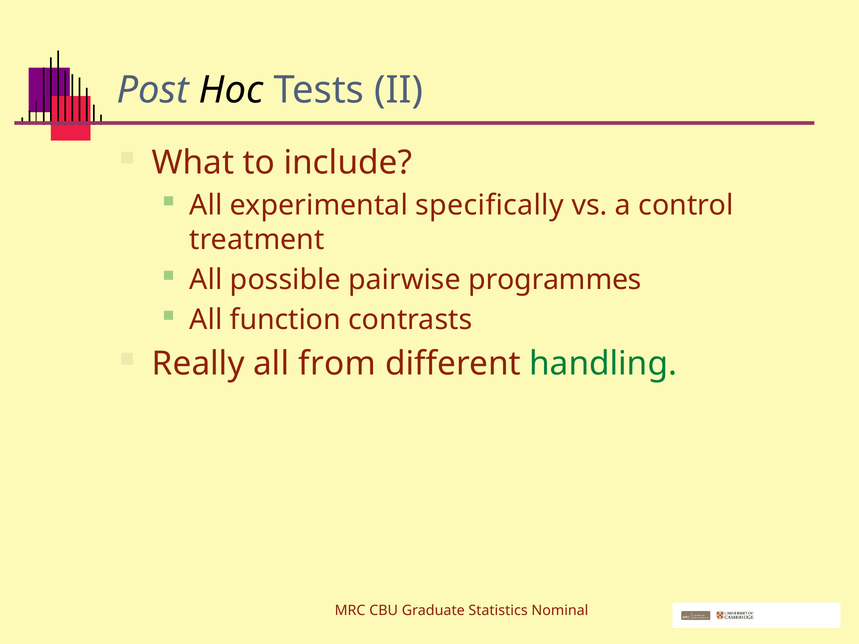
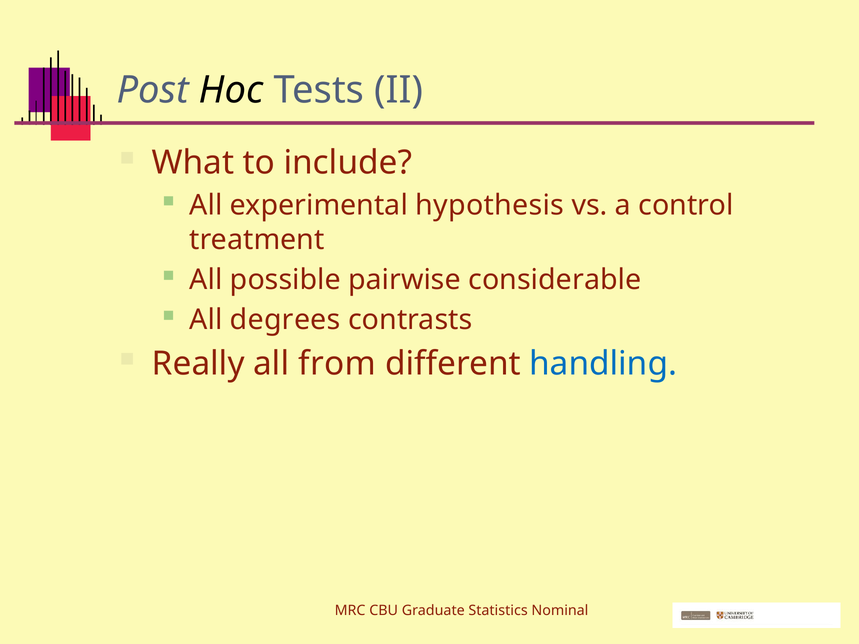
specifically: specifically -> hypothesis
programmes: programmes -> considerable
function: function -> degrees
handling colour: green -> blue
